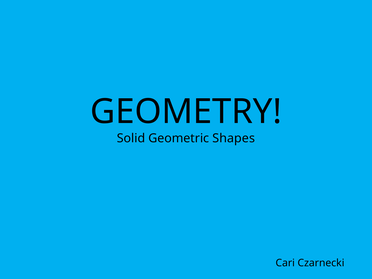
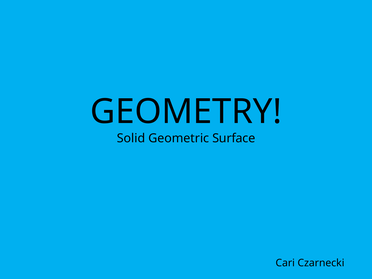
Shapes: Shapes -> Surface
